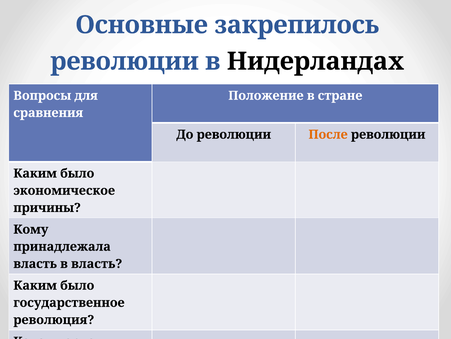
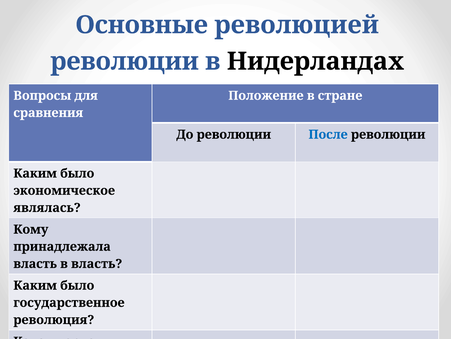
закрепилось: закрепилось -> революцией
После colour: orange -> blue
причины: причины -> являлась
